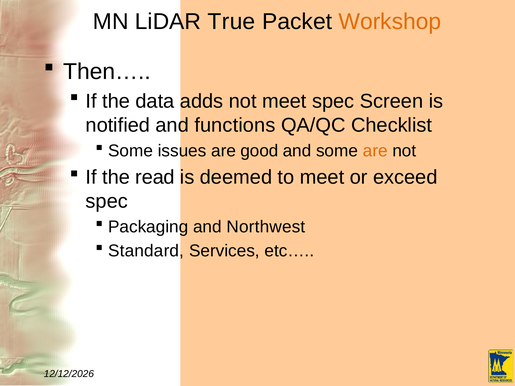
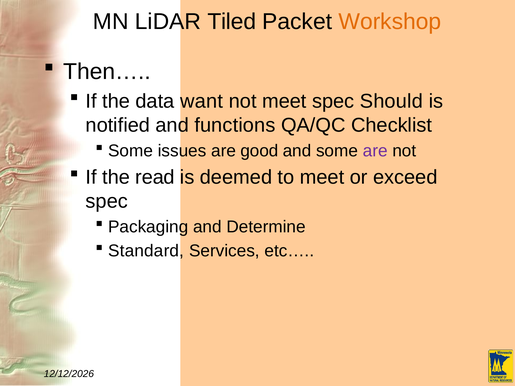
True: True -> Tiled
adds: adds -> want
Screen: Screen -> Should
are at (375, 151) colour: orange -> purple
Northwest: Northwest -> Determine
